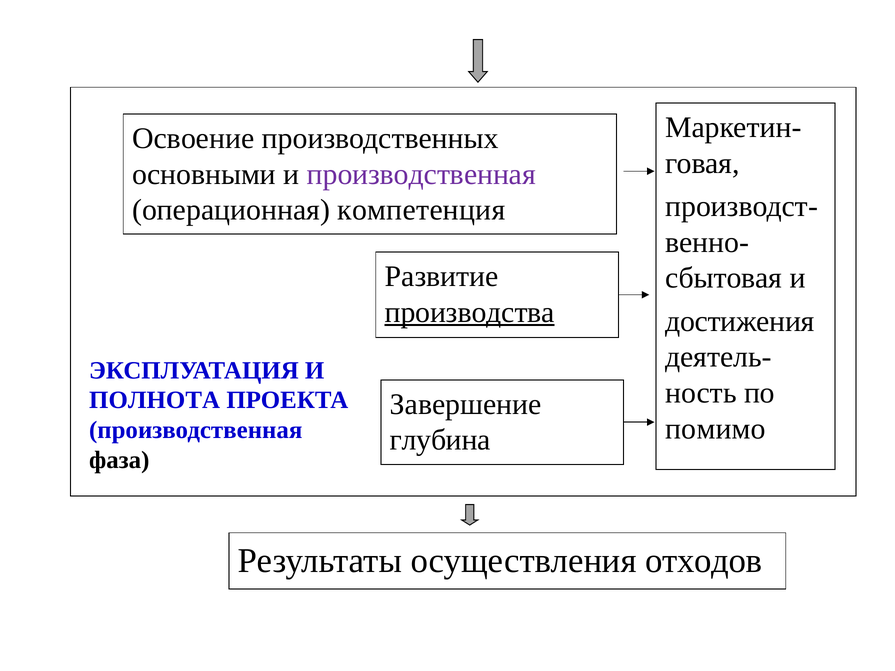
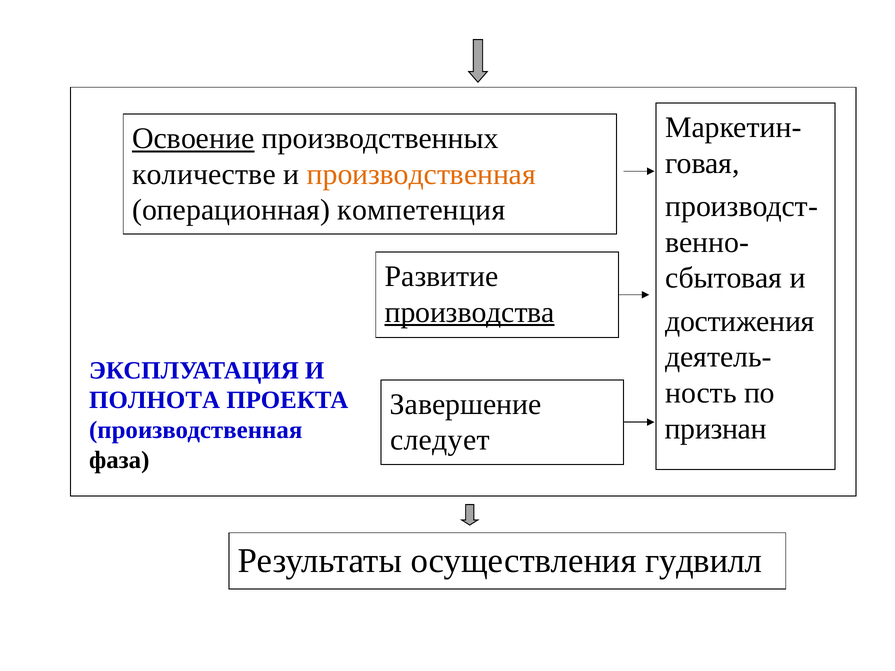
Освоение underline: none -> present
основными: основными -> количестве
производственная at (421, 174) colour: purple -> orange
помимо: помимо -> признан
глубина: глубина -> следует
отходов: отходов -> гудвилл
